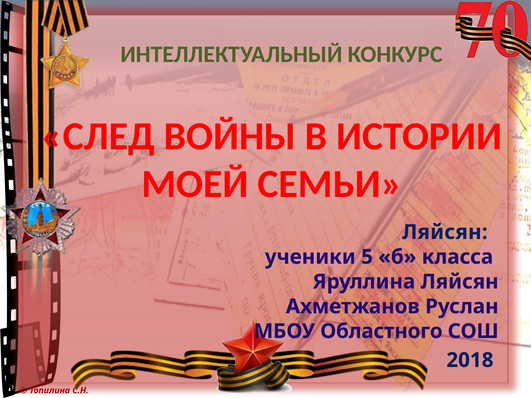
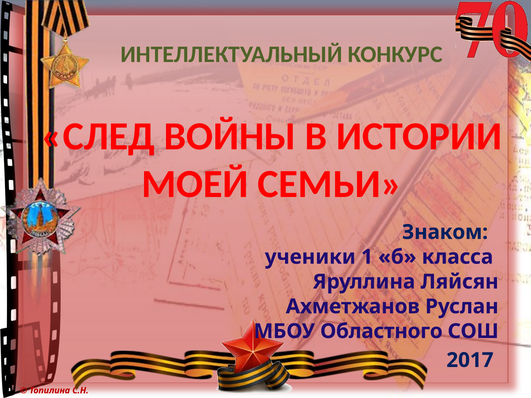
Ляйсян at (445, 232): Ляйсян -> Знаком
5: 5 -> 1
2018: 2018 -> 2017
